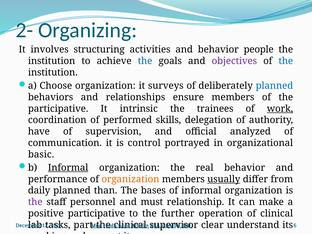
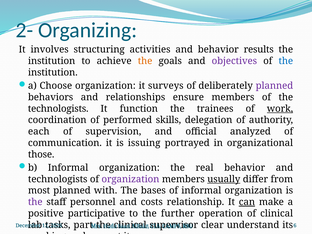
people: people -> results
the at (145, 61) colour: blue -> orange
planned at (274, 86) colour: blue -> purple
participative at (58, 109): participative -> technologists
intrinsic: intrinsic -> function
have: have -> each
control: control -> issuing
basic: basic -> those
Informal at (68, 168) underline: present -> none
performance at (58, 179): performance -> technologists
organization at (130, 179) colour: orange -> purple
daily: daily -> most
than: than -> with
must: must -> costs
can underline: none -> present
